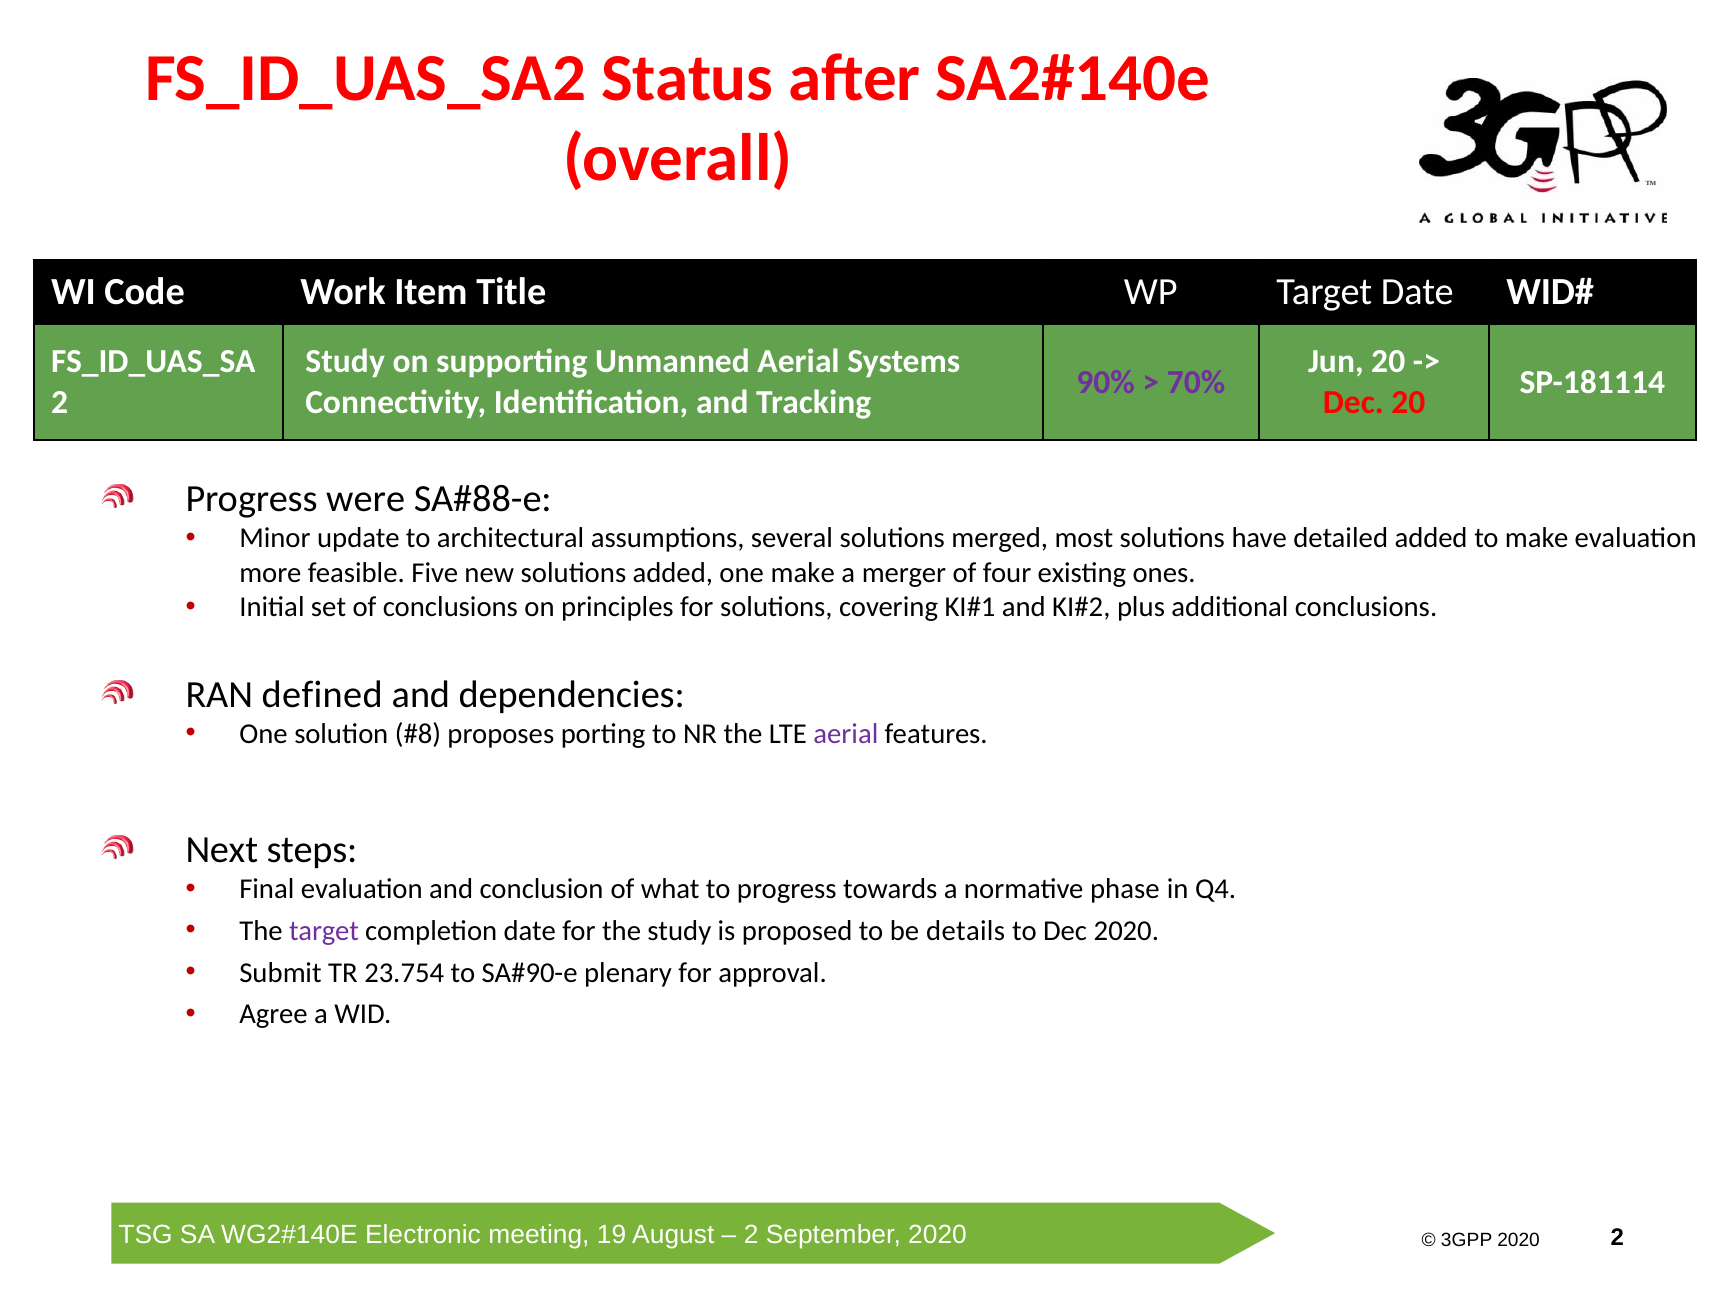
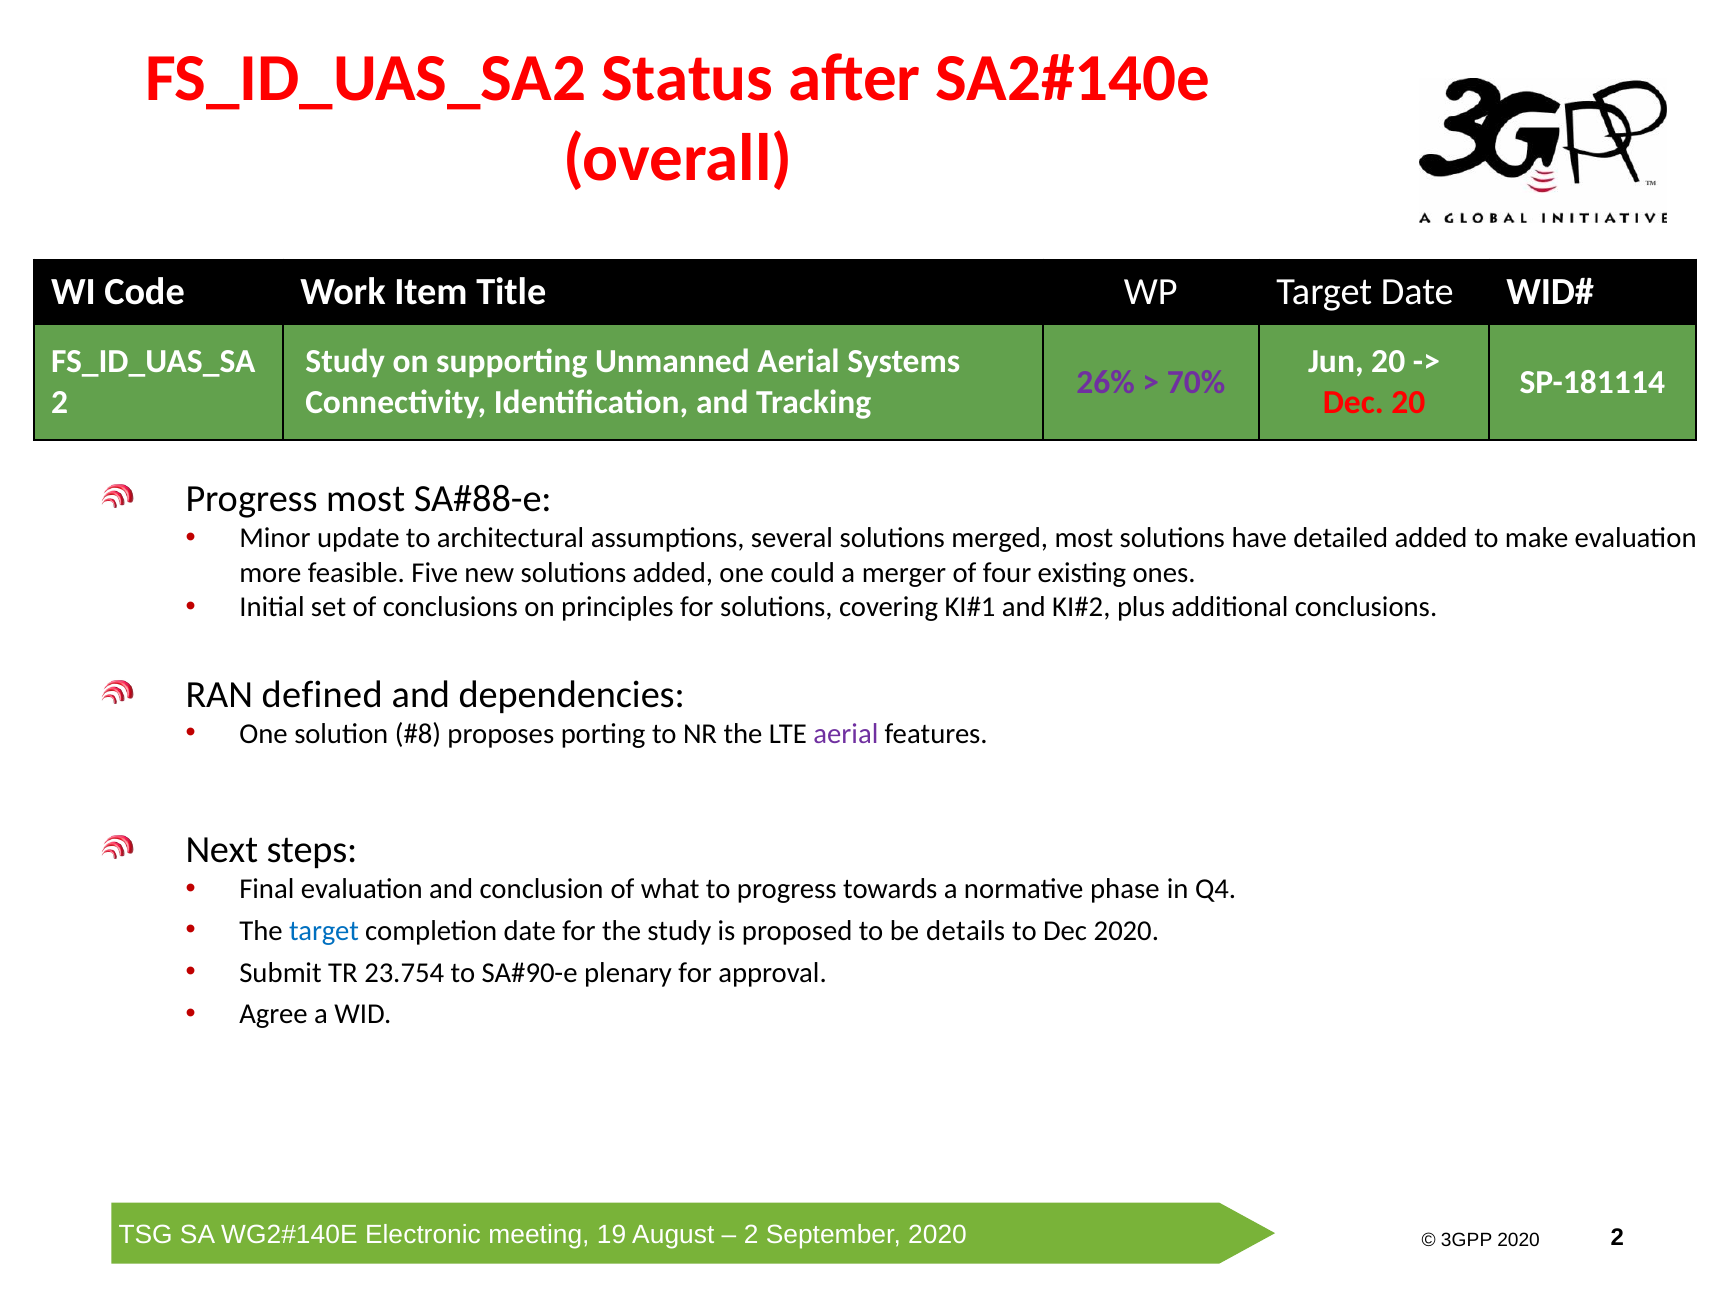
90%: 90% -> 26%
Progress were: were -> most
one make: make -> could
target at (324, 931) colour: purple -> blue
